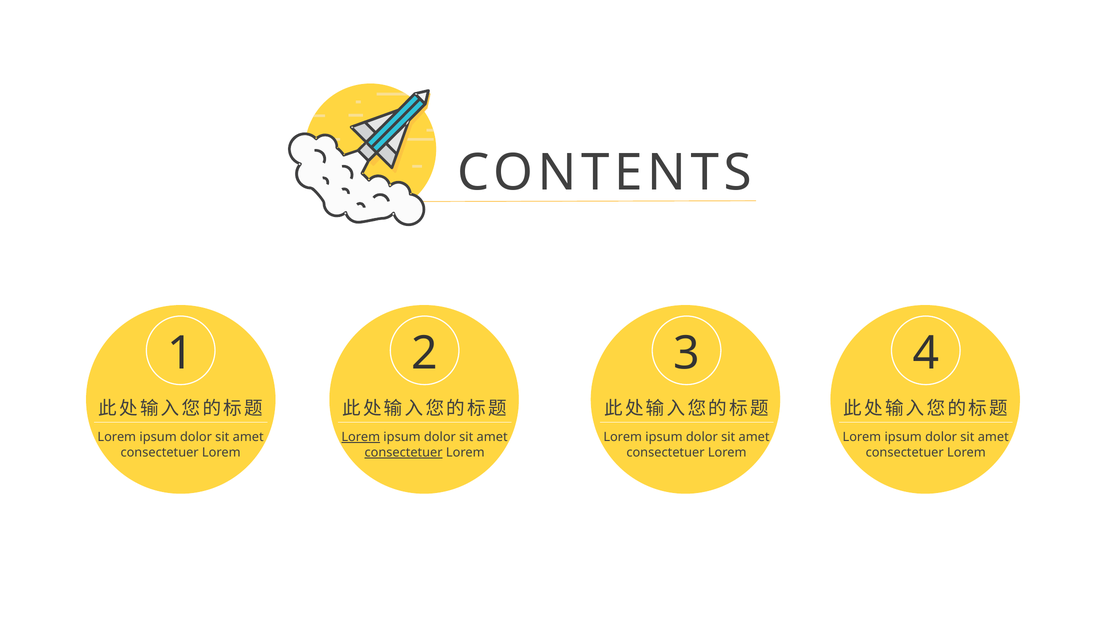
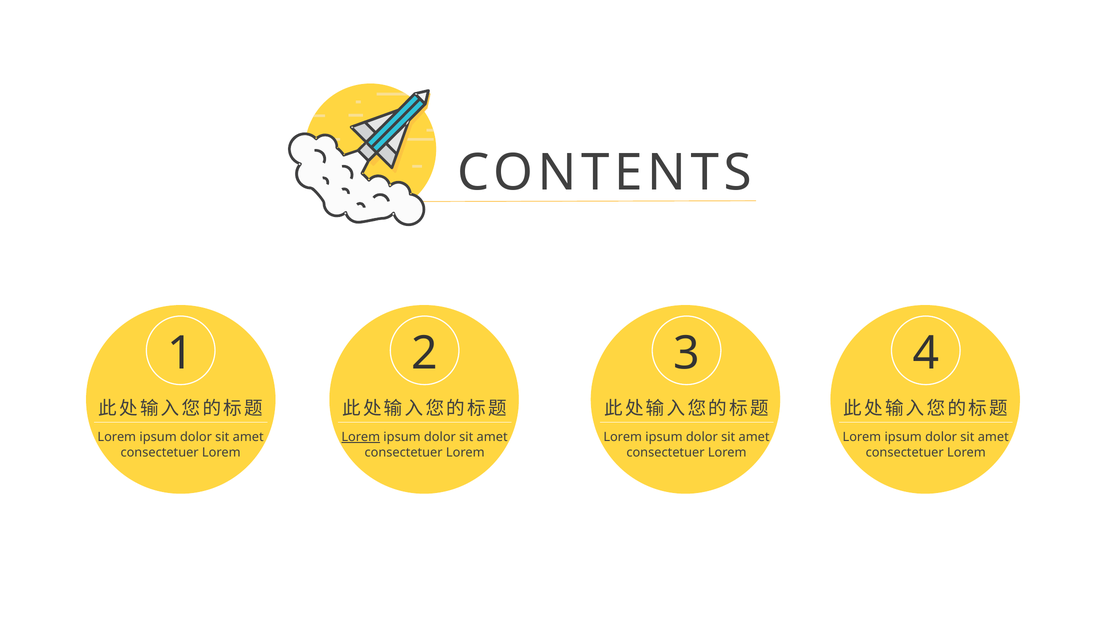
consectetuer at (404, 453) underline: present -> none
